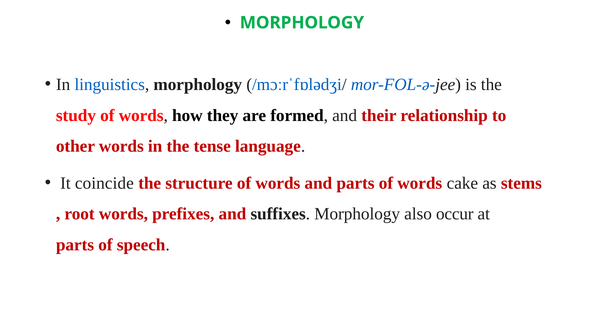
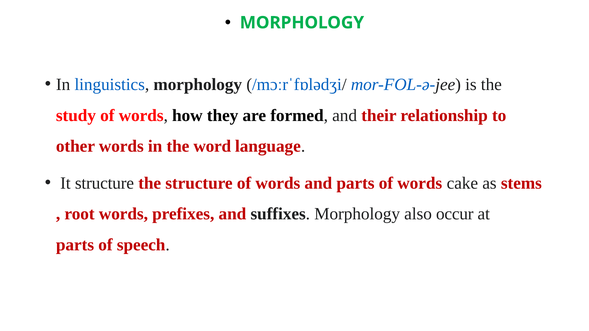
tense: tense -> word
It coincide: coincide -> structure
